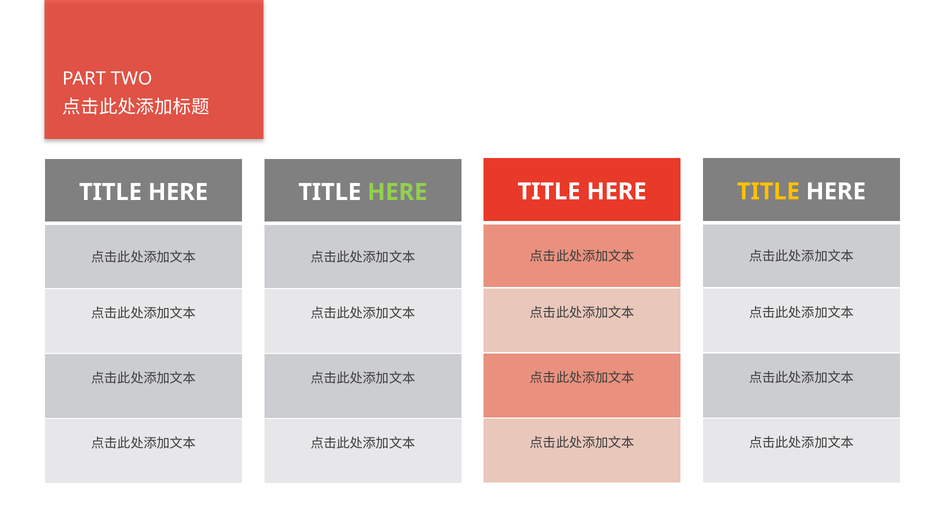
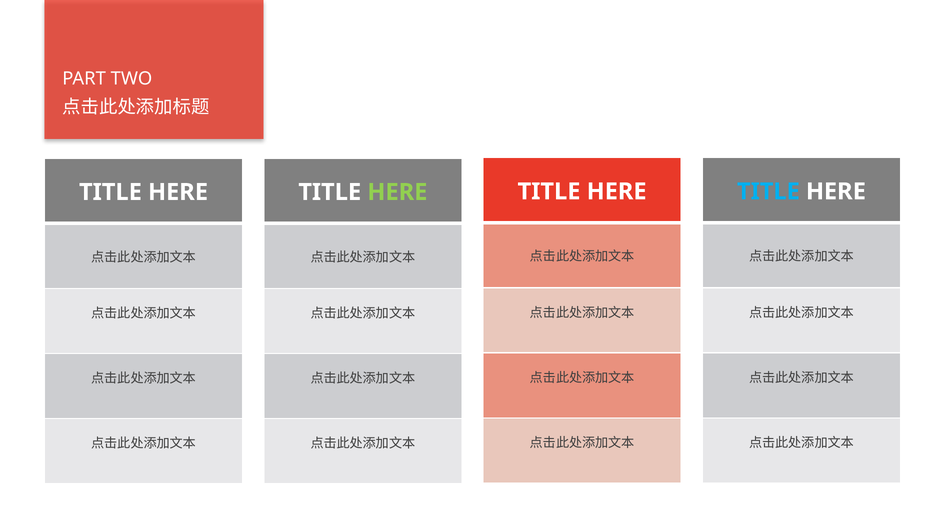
TITLE at (768, 191) colour: yellow -> light blue
